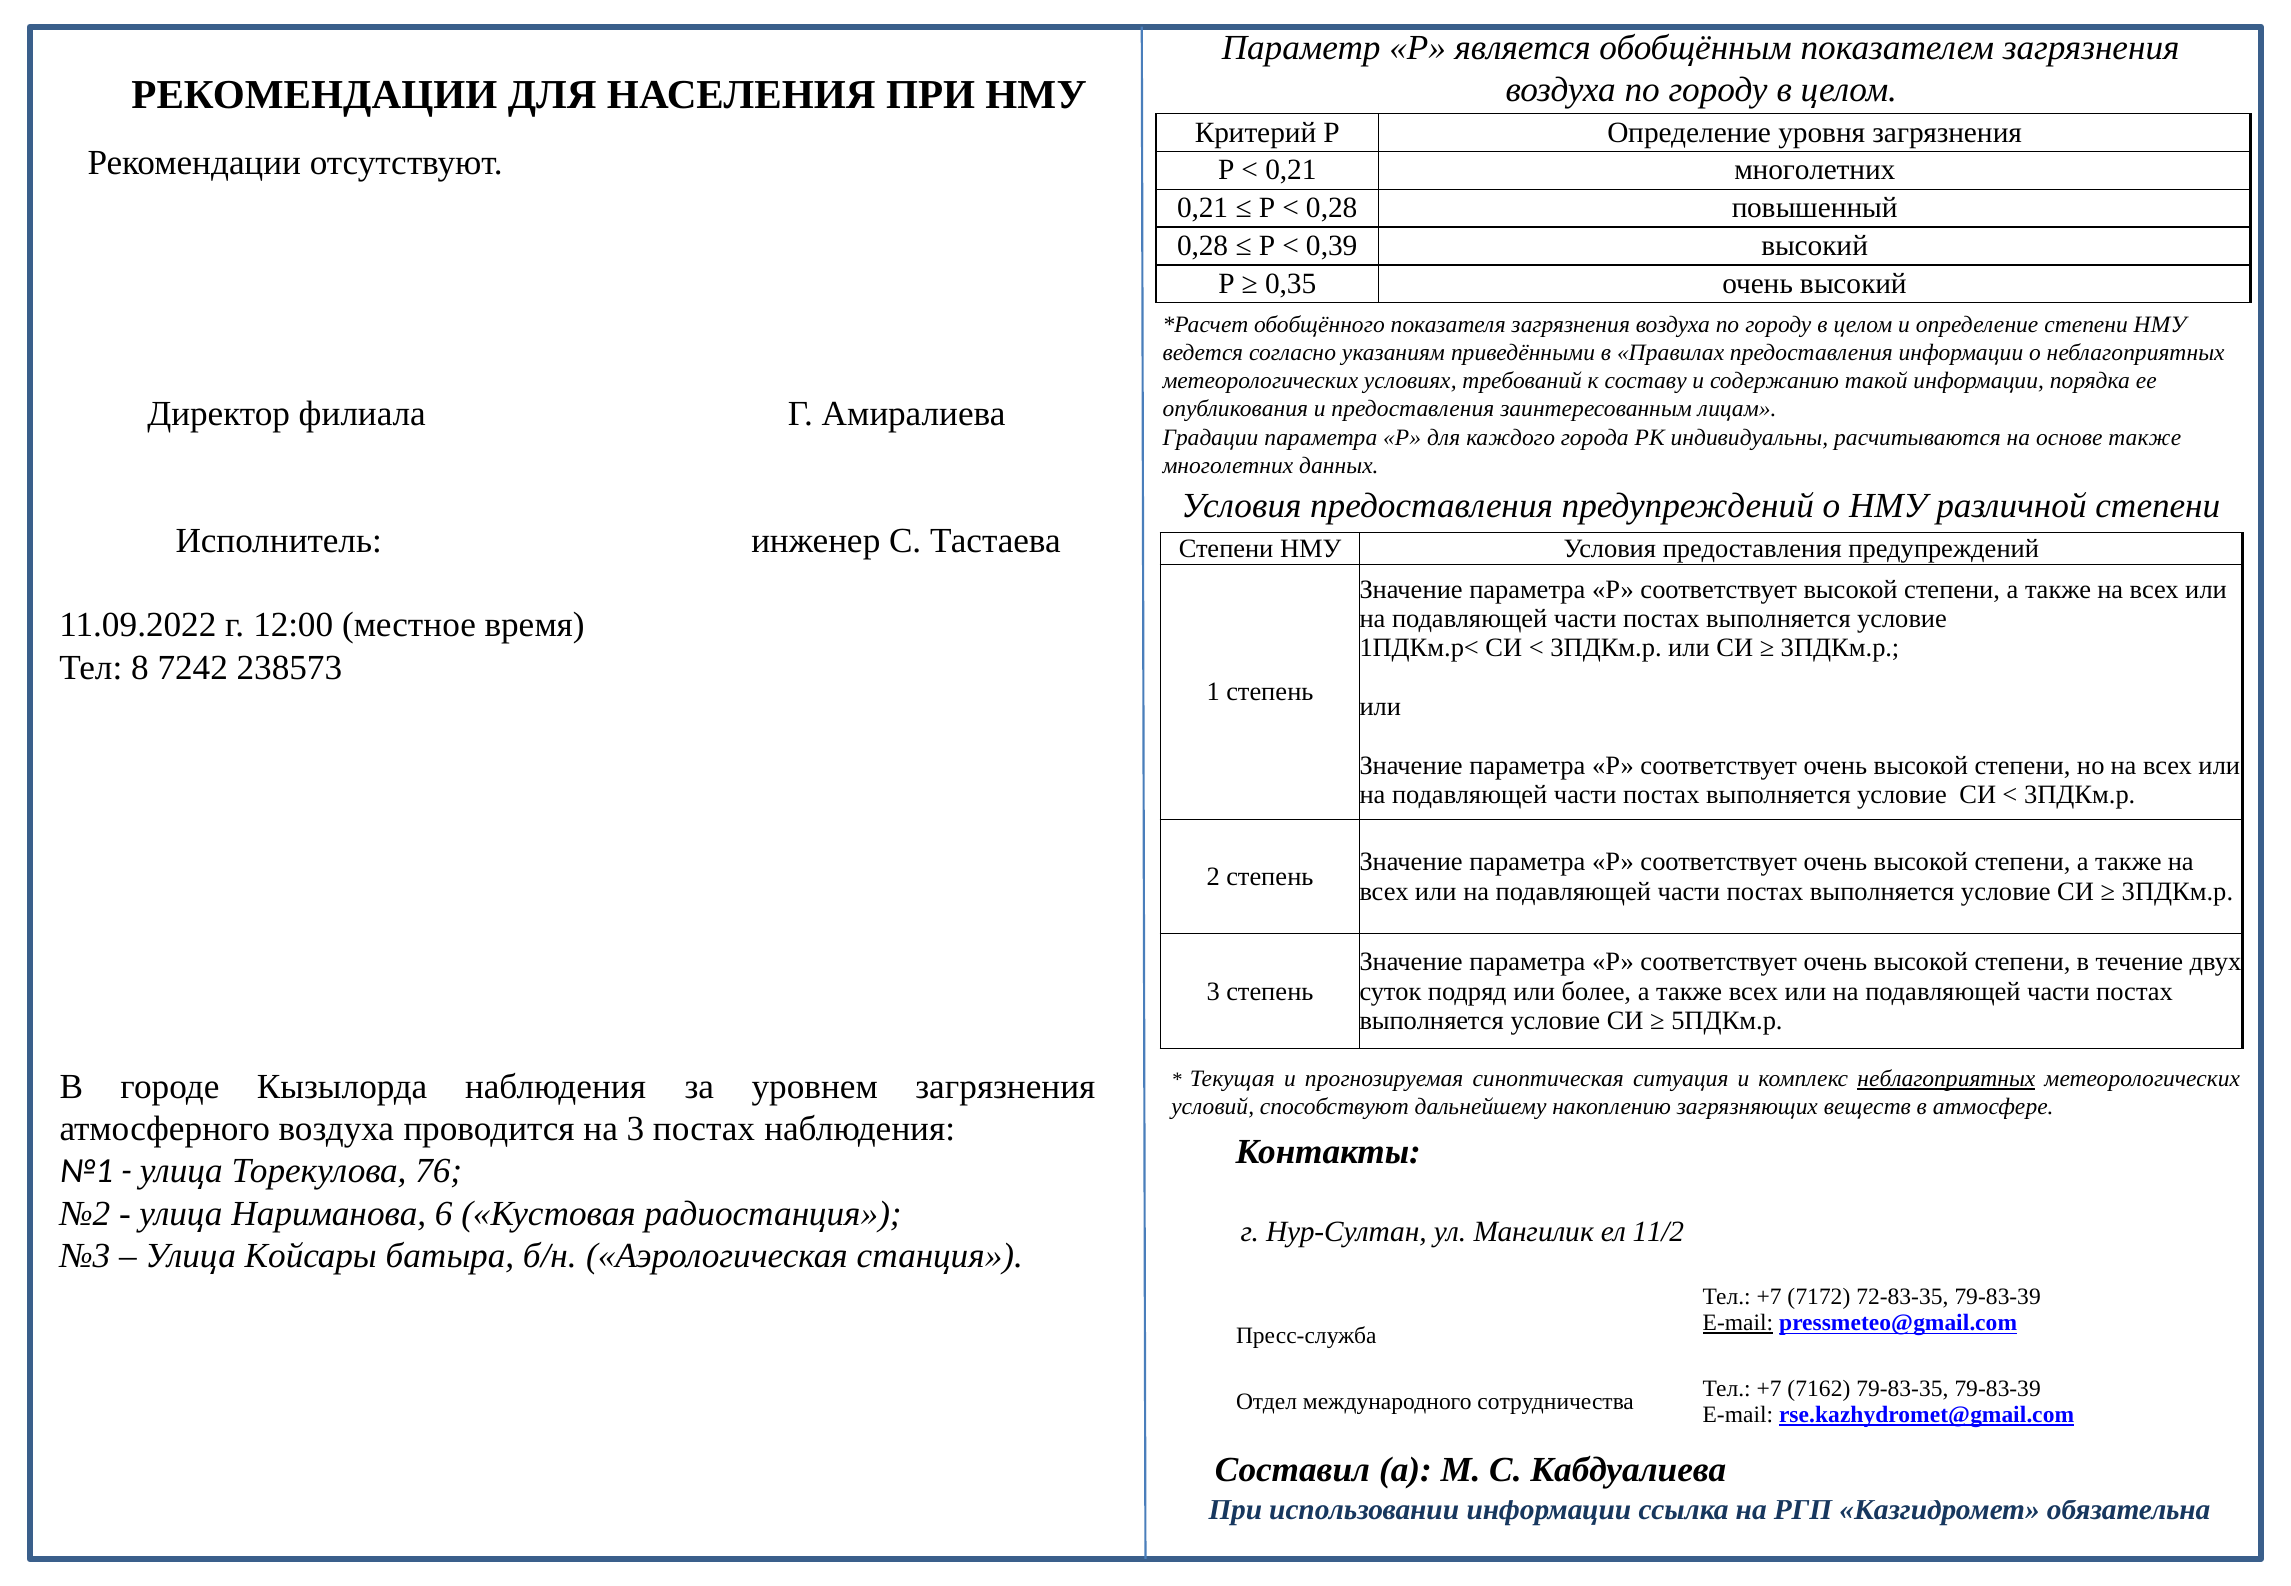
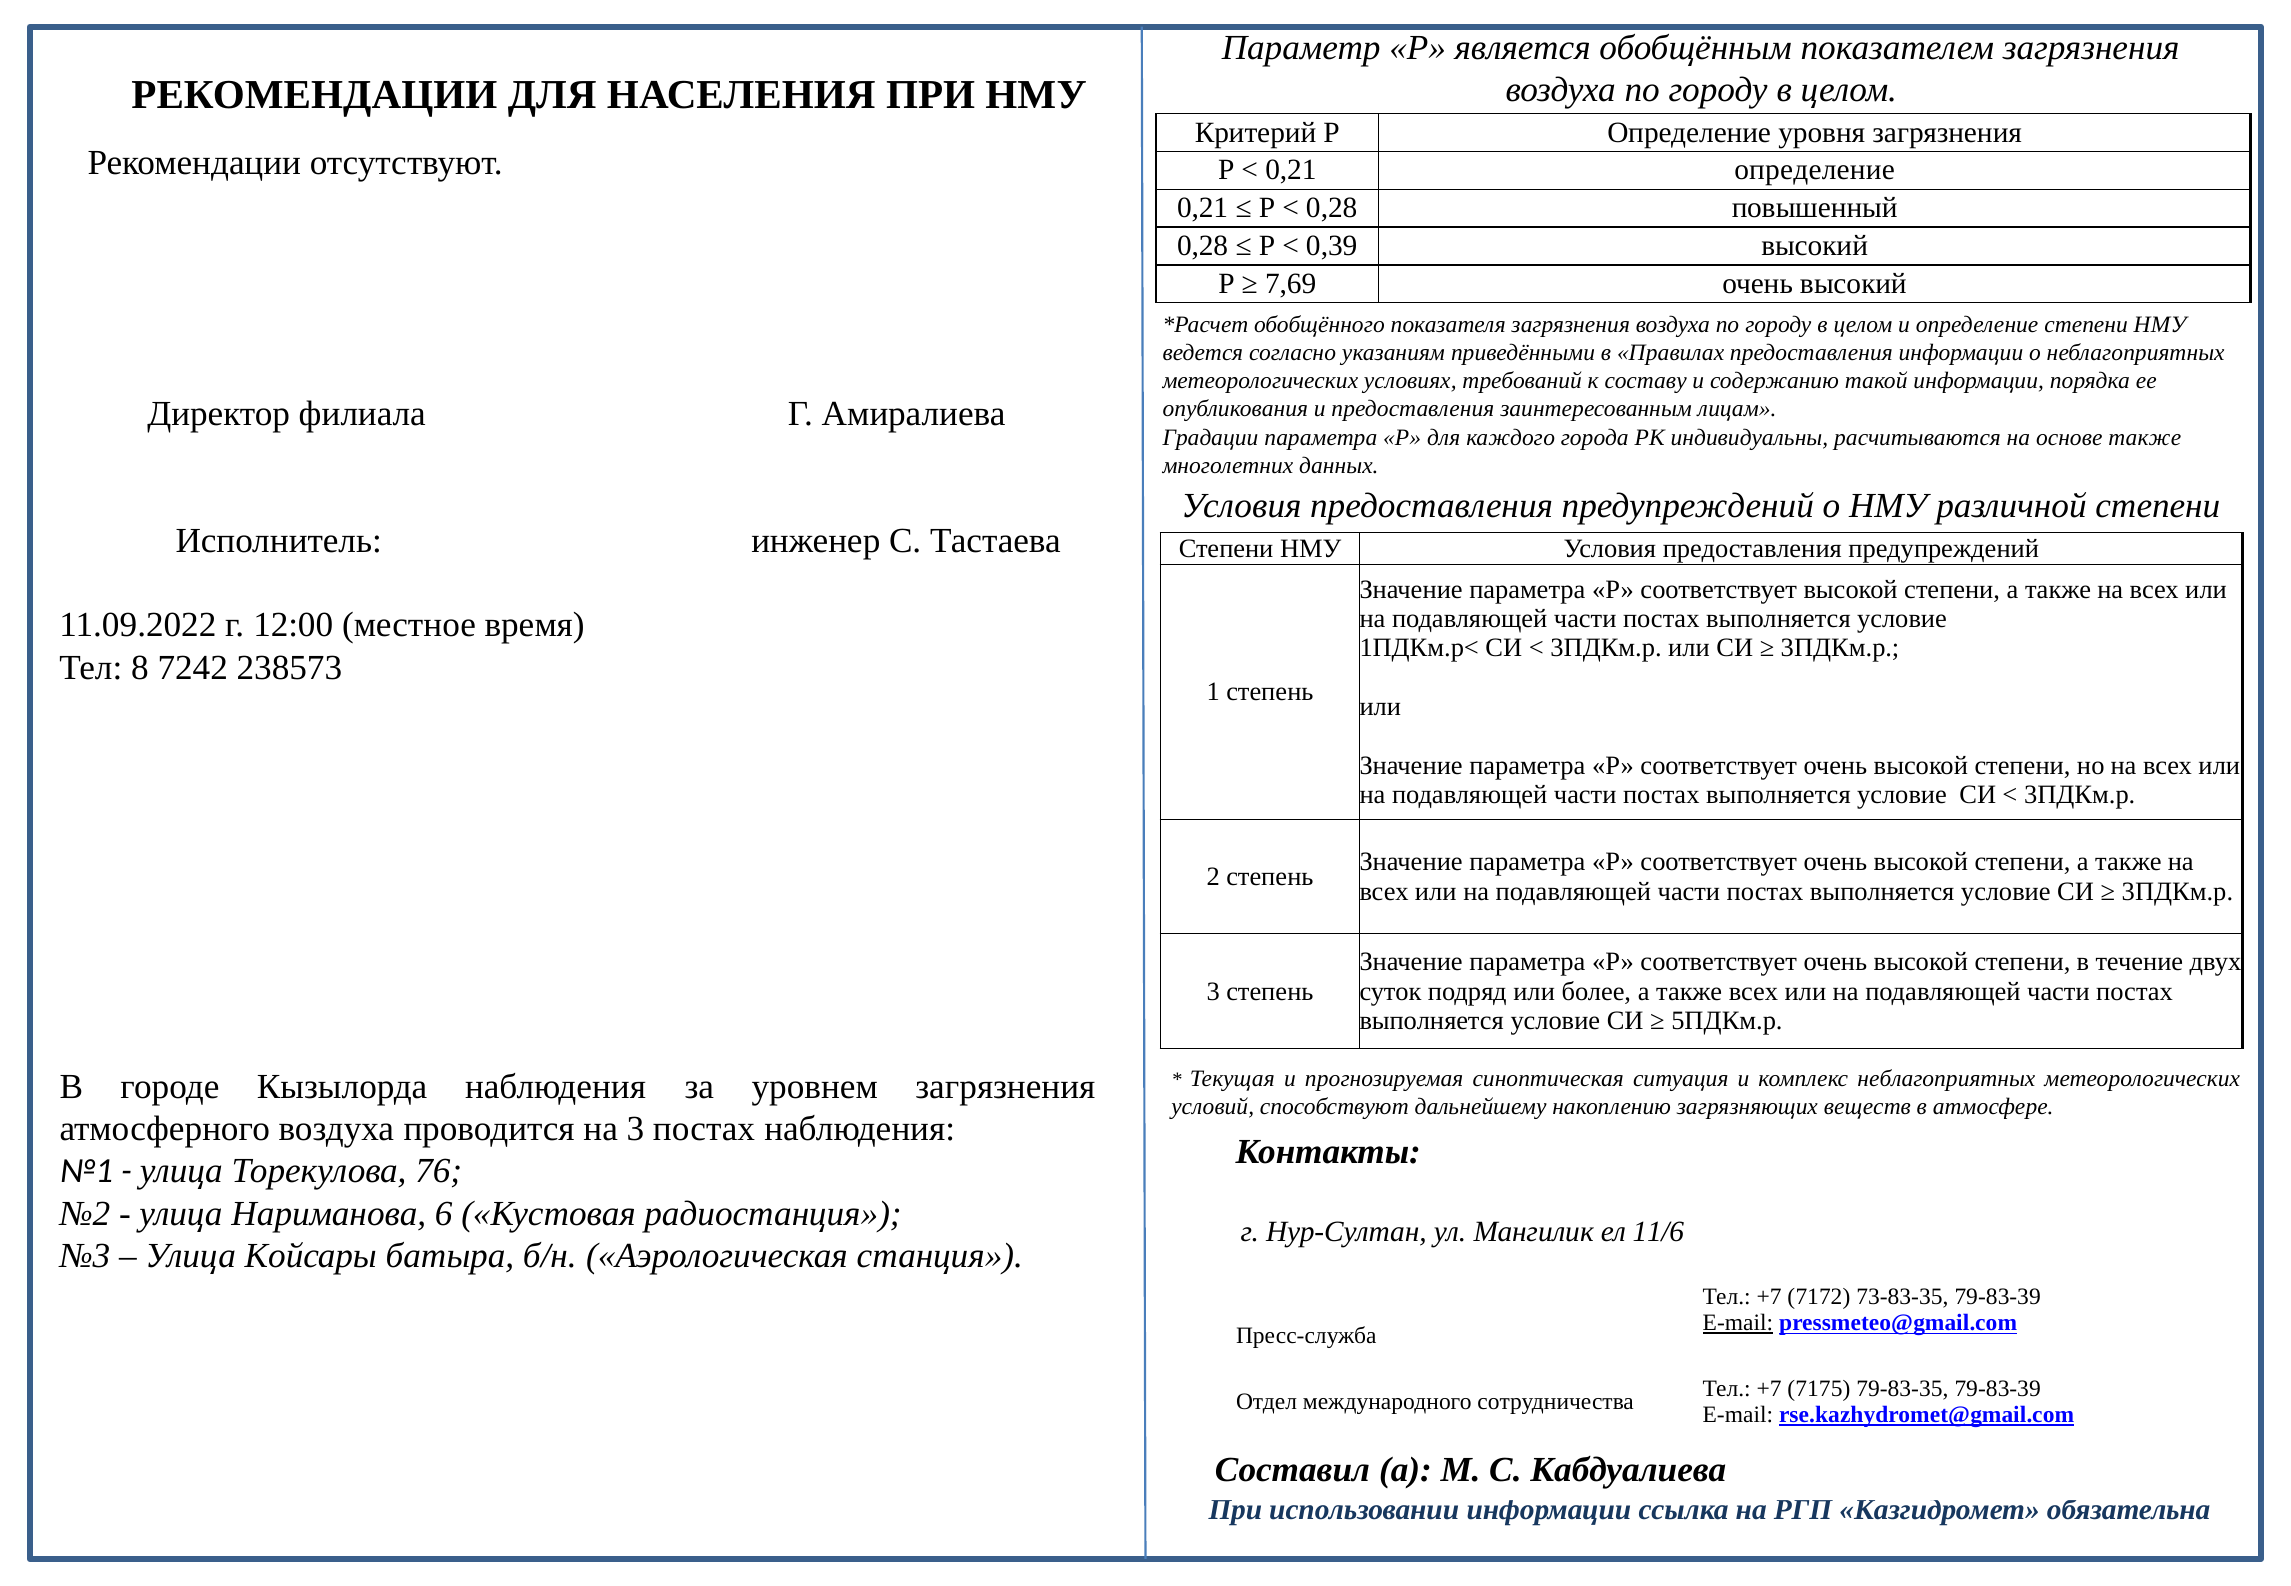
0,21 многолетних: многолетних -> определение
0,35: 0,35 -> 7,69
неблагоприятных at (1946, 1079) underline: present -> none
11/2: 11/2 -> 11/6
72-83-35: 72-83-35 -> 73-83-35
7162: 7162 -> 7175
